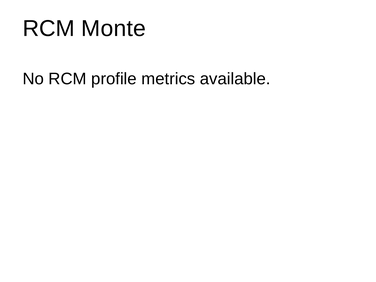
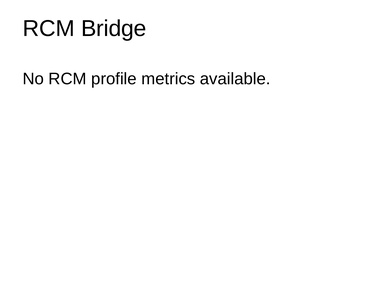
Monte: Monte -> Bridge
